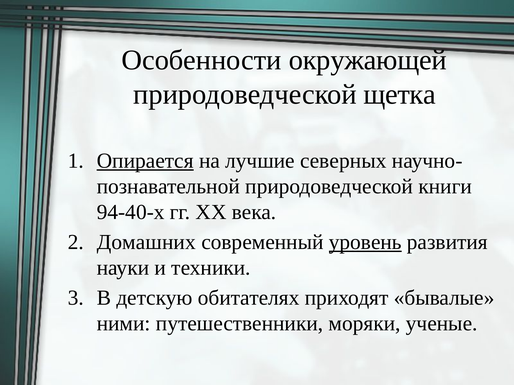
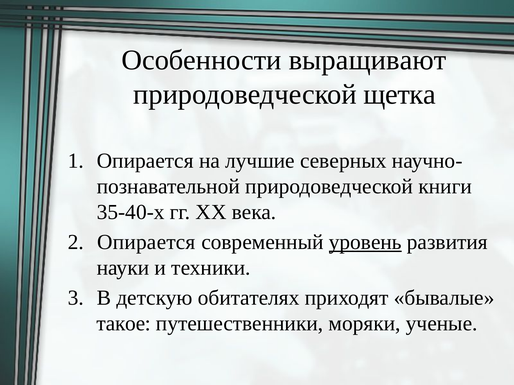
окружающей: окружающей -> выращивают
Опирается at (145, 161) underline: present -> none
94-40-х: 94-40-х -> 35-40-х
Домашних at (146, 242): Домашних -> Опирается
ними: ними -> такое
